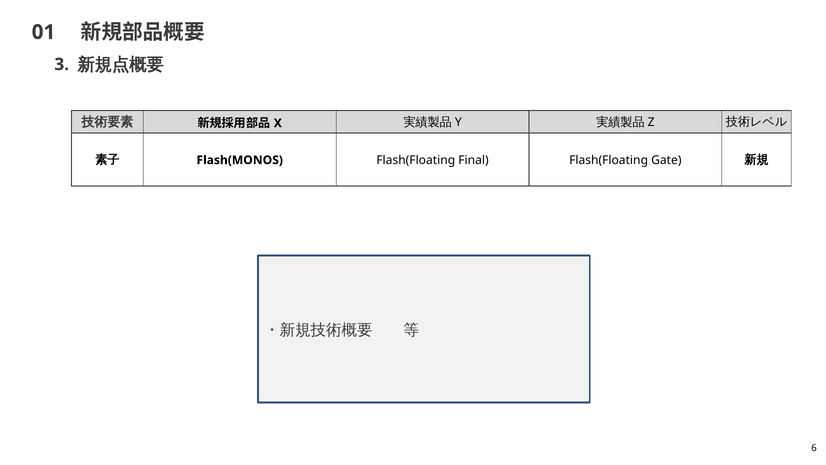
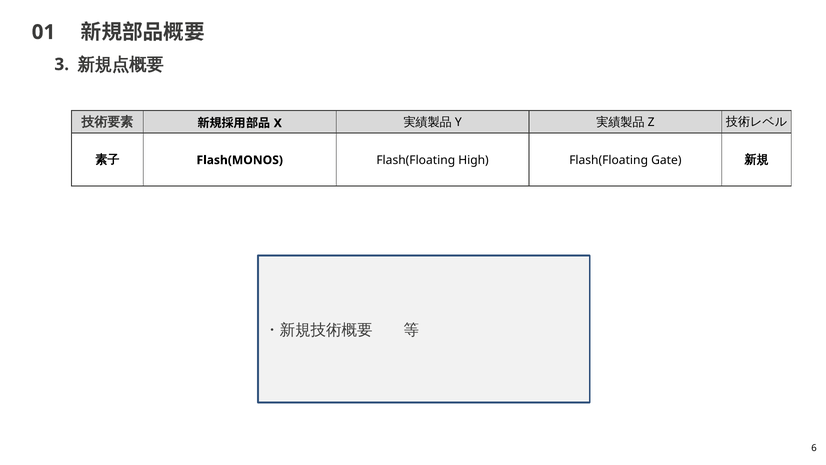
Final: Final -> High
